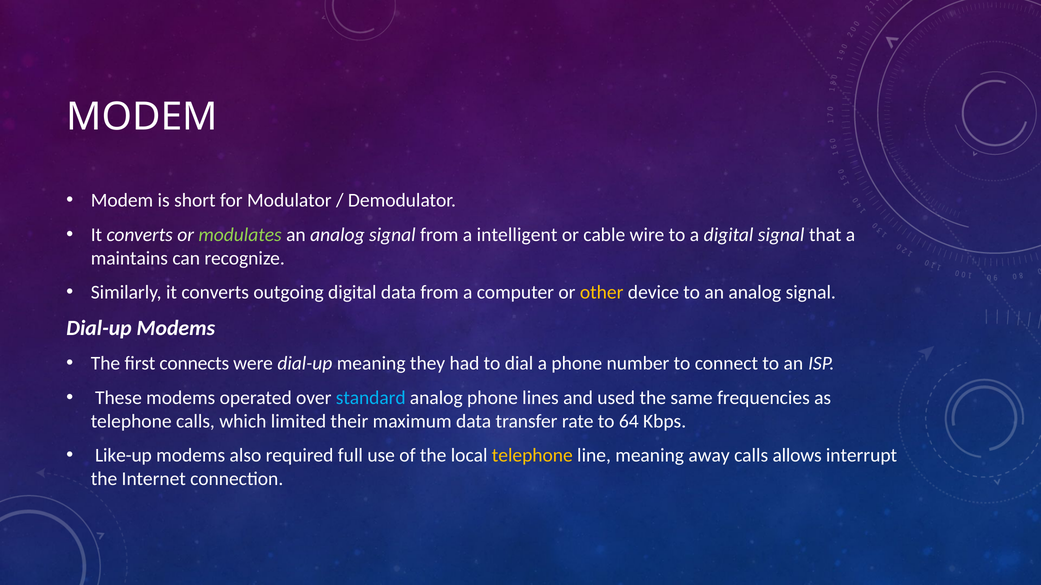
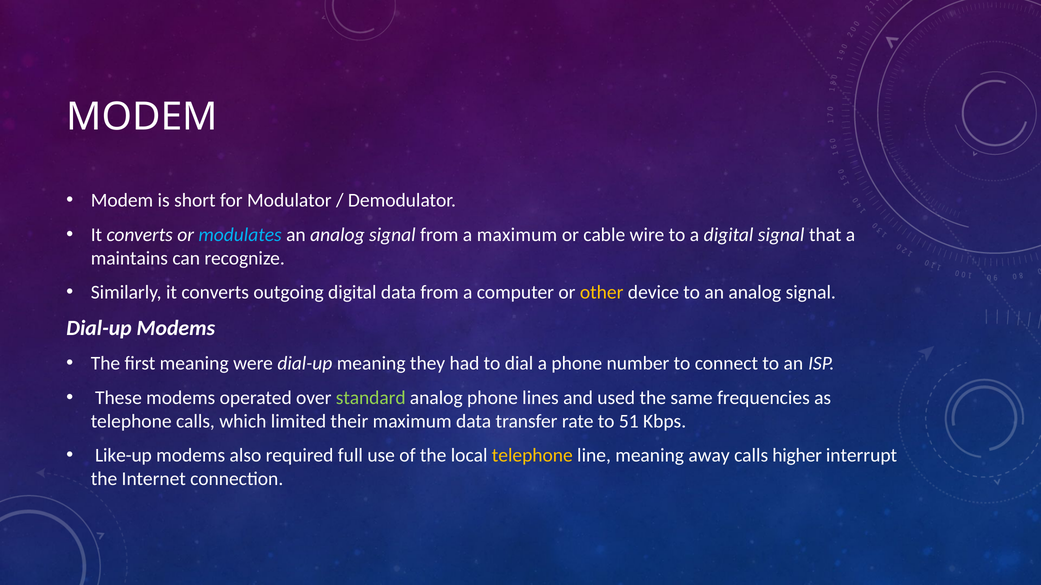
modulates colour: light green -> light blue
a intelligent: intelligent -> maximum
first connects: connects -> meaning
standard colour: light blue -> light green
64: 64 -> 51
allows: allows -> higher
